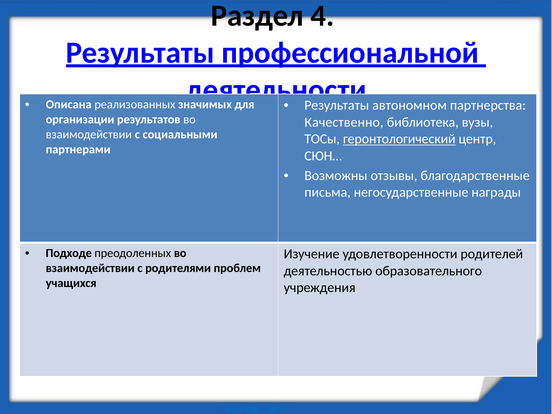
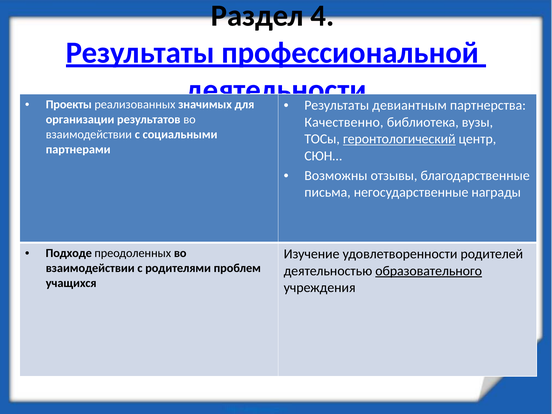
Описана: Описана -> Проекты
автономном: автономном -> девиантным
образовательного underline: none -> present
